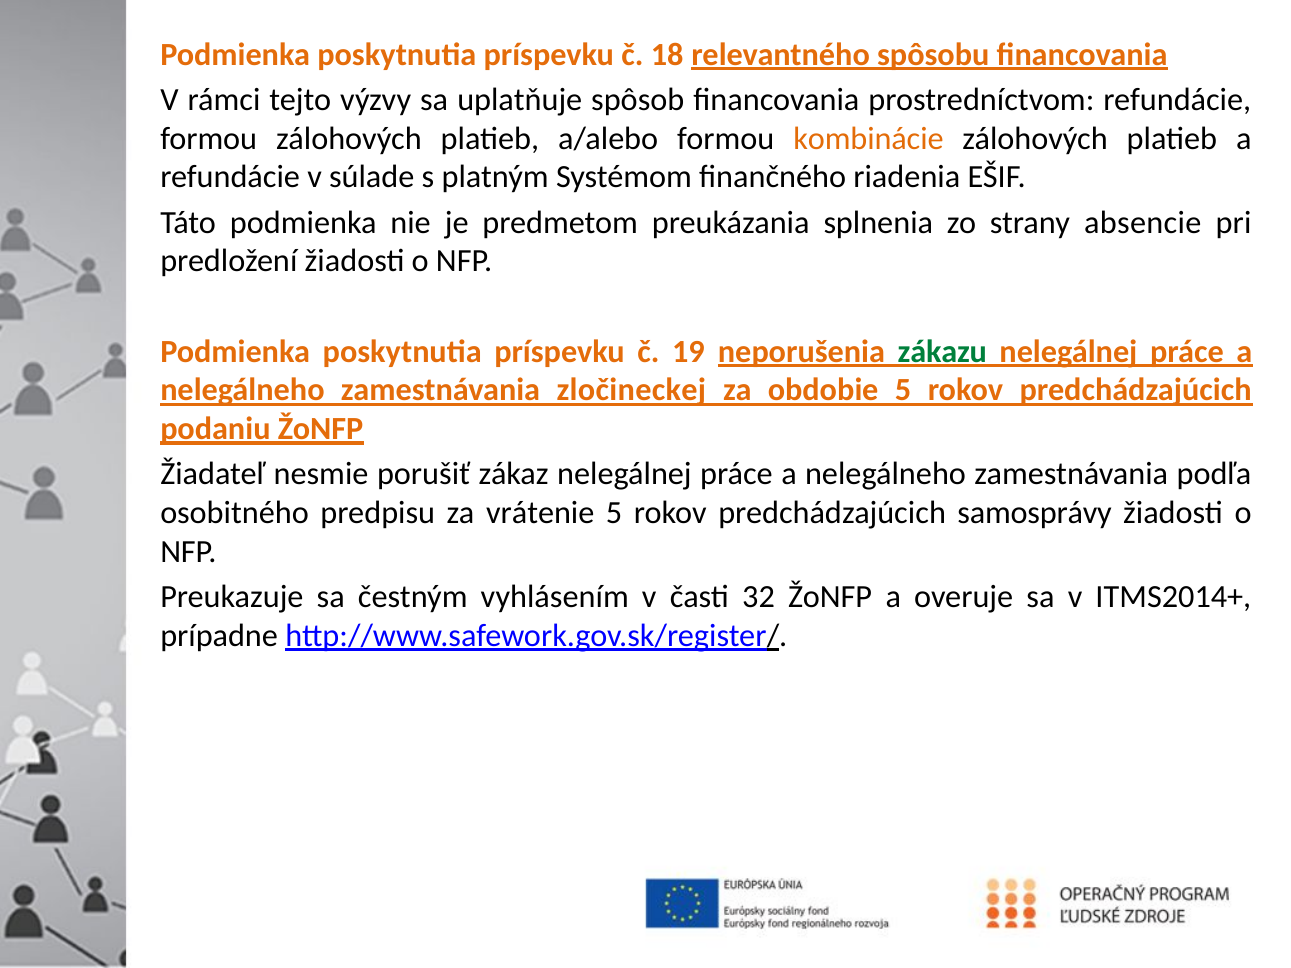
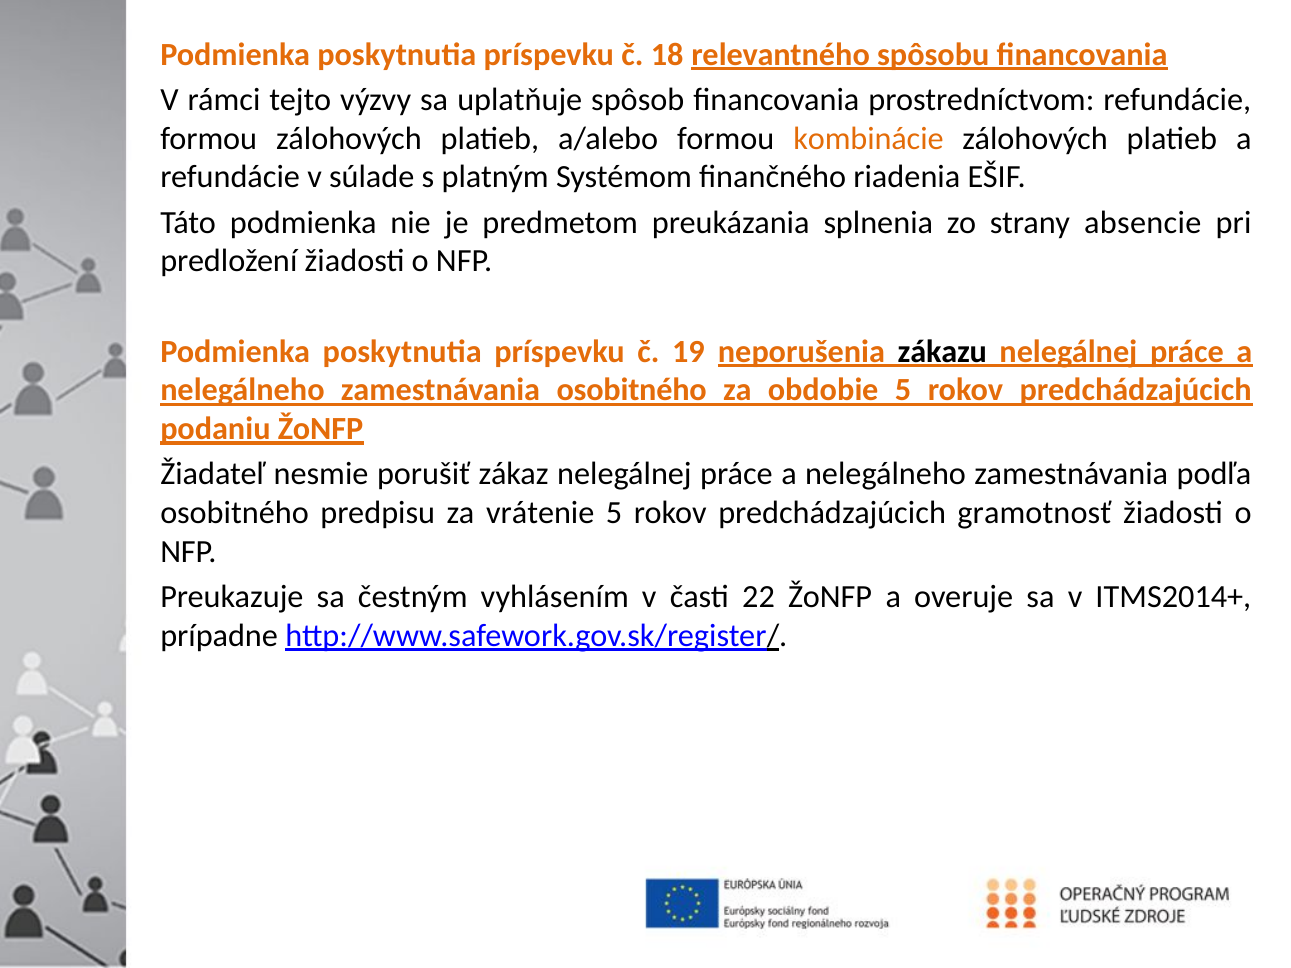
zákazu colour: green -> black
zamestnávania zločineckej: zločineckej -> osobitného
samosprávy: samosprávy -> gramotnosť
32: 32 -> 22
